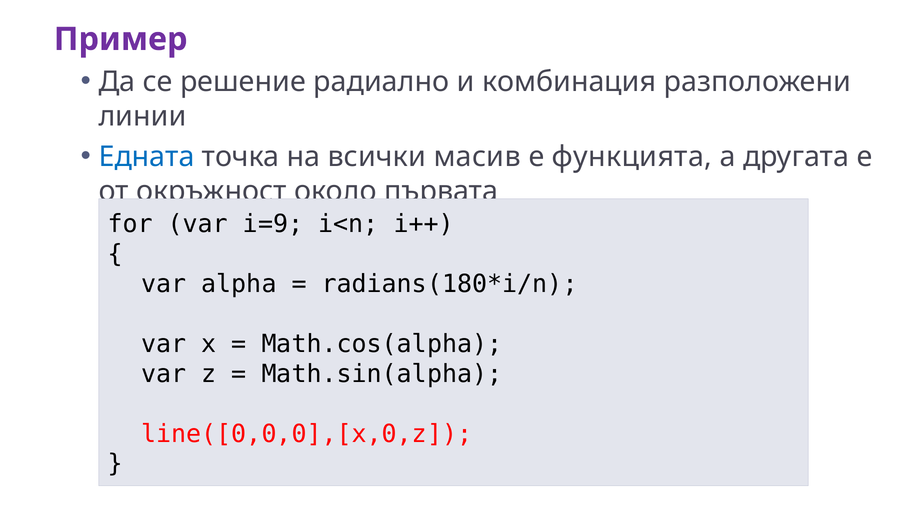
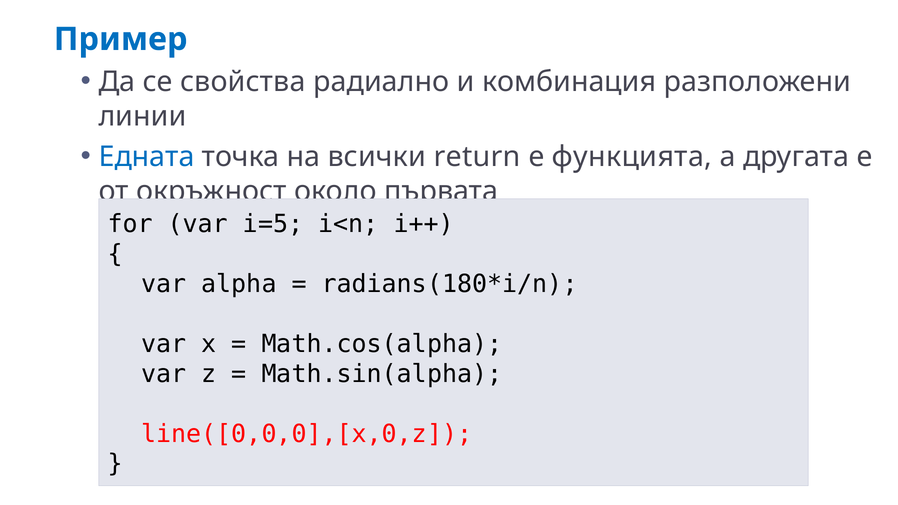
Пример colour: purple -> blue
решение: решение -> свойства
масив: масив -> return
i=9: i=9 -> i=5
